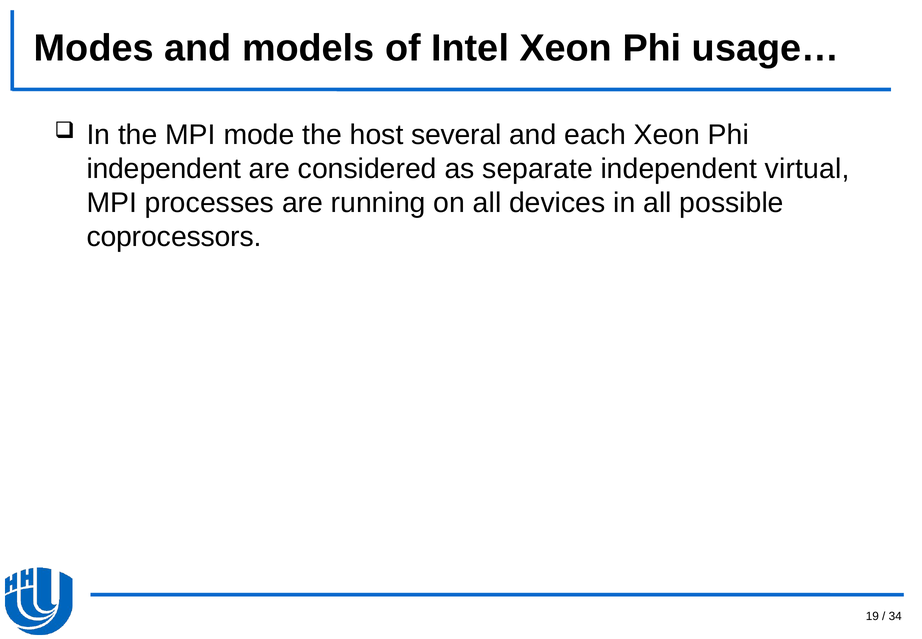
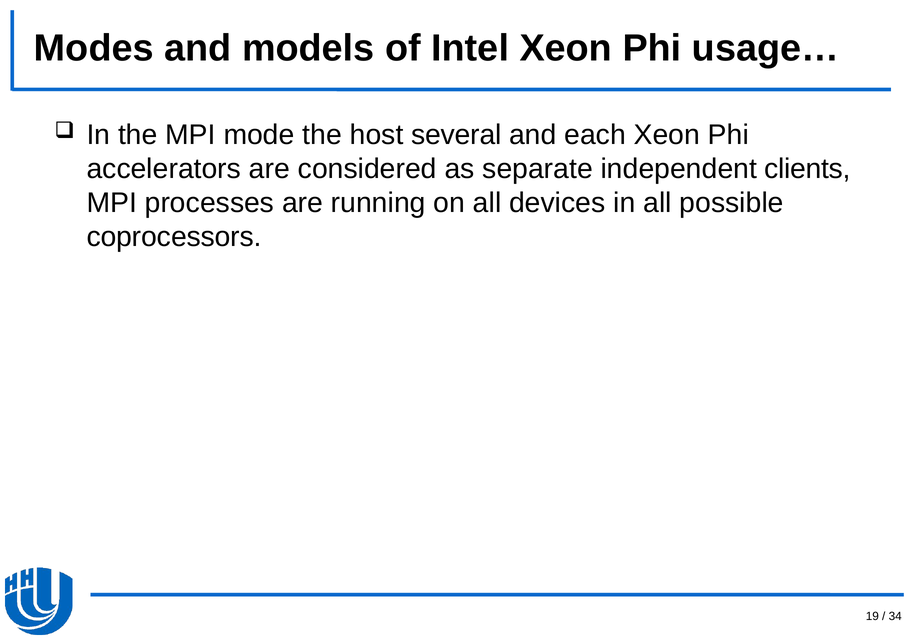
independent at (164, 169): independent -> accelerators
virtual: virtual -> clients
